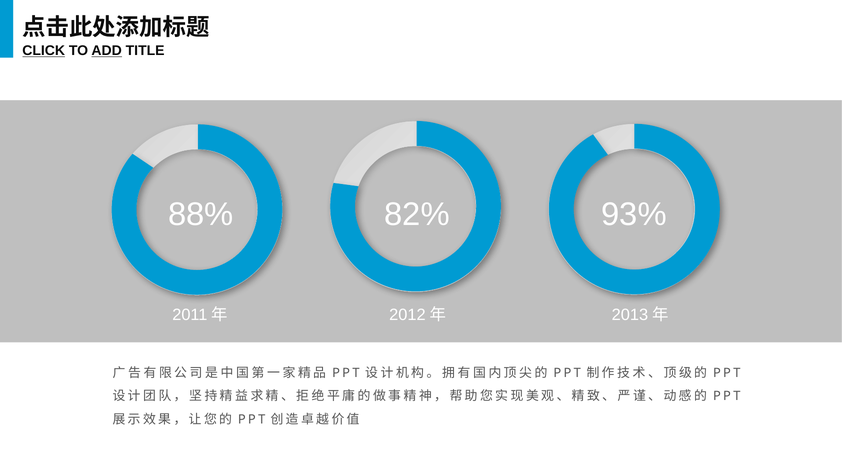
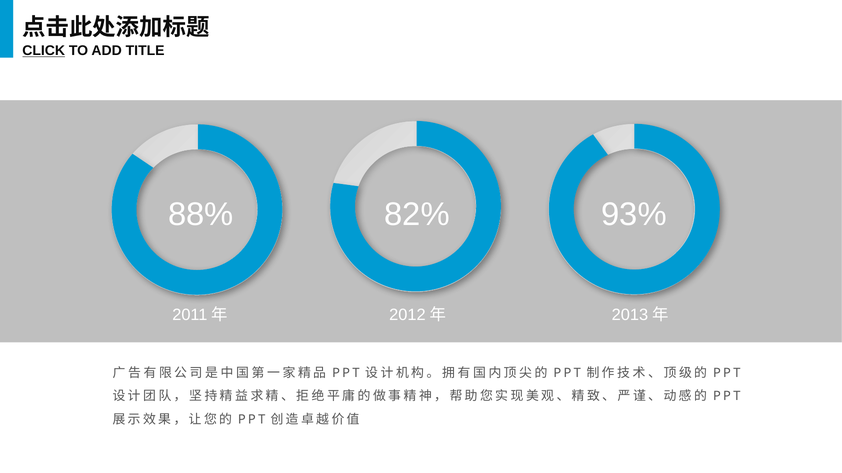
ADD underline: present -> none
